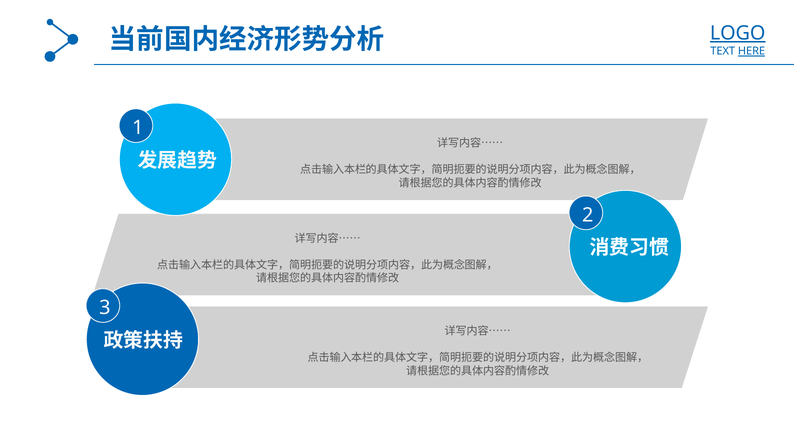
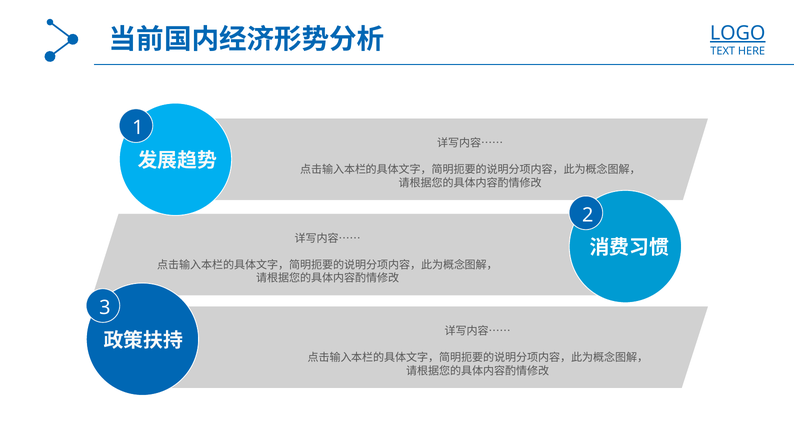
HERE underline: present -> none
